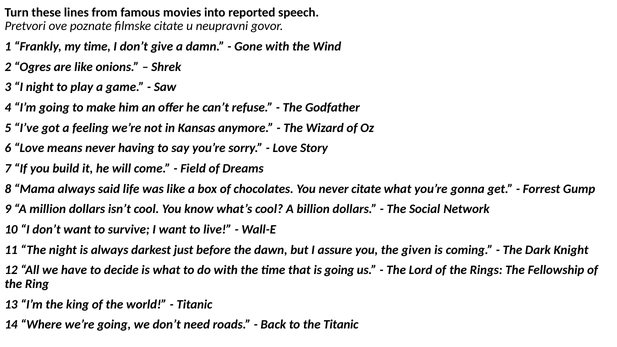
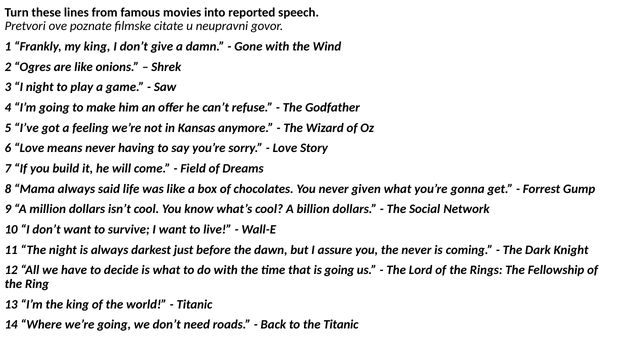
my time: time -> king
never citate: citate -> given
the given: given -> never
